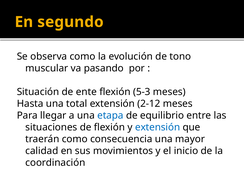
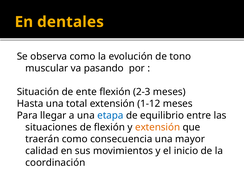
segundo: segundo -> dentales
5-3: 5-3 -> 2-3
2-12: 2-12 -> 1-12
extensión at (158, 127) colour: blue -> orange
